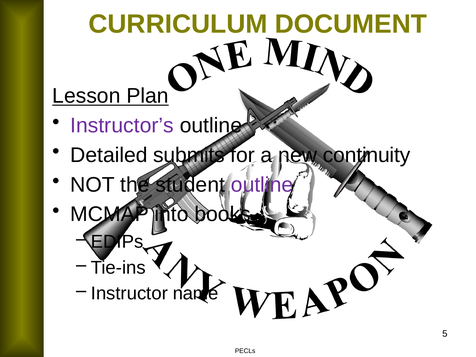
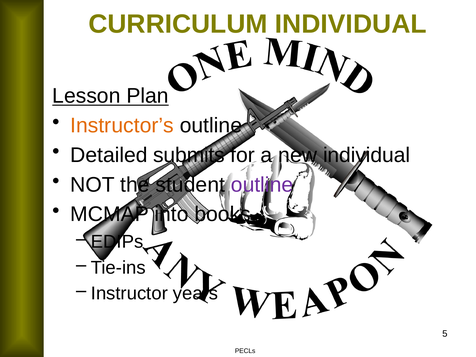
CURRICULUM DOCUMENT: DOCUMENT -> INDIVIDUAL
Instructor’s colour: purple -> orange
new continuity: continuity -> individual
name: name -> years
